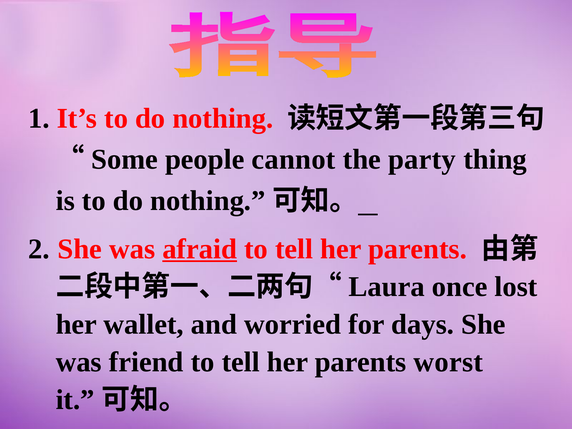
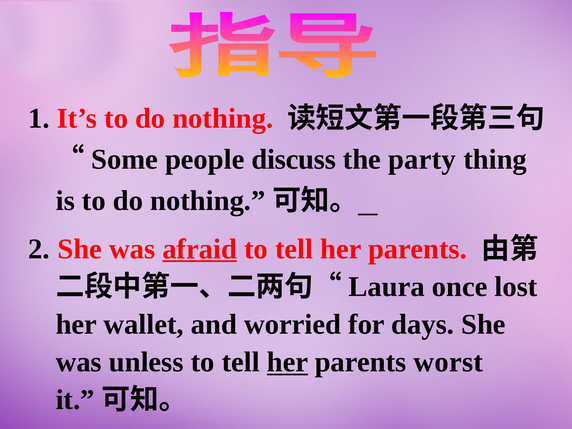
cannot: cannot -> discuss
friend: friend -> unless
her at (288, 362) underline: none -> present
